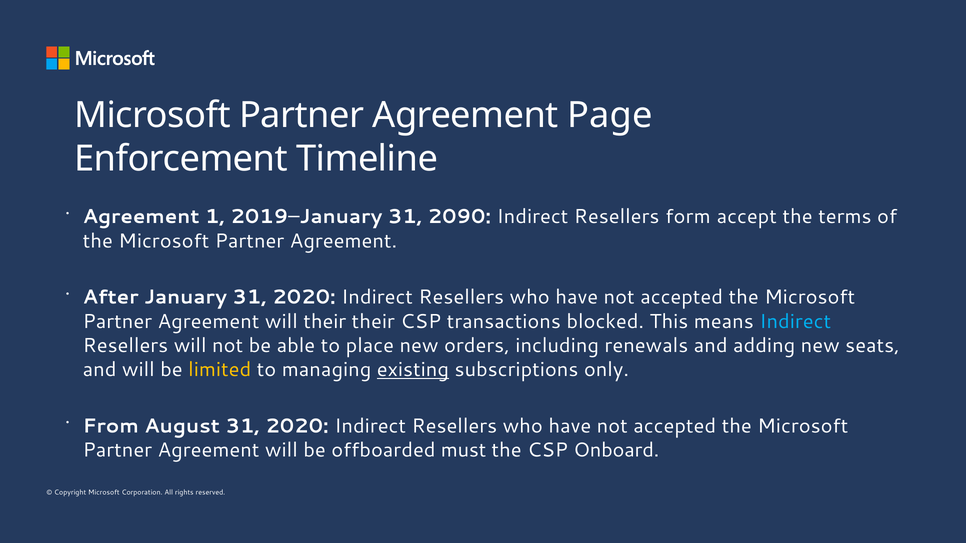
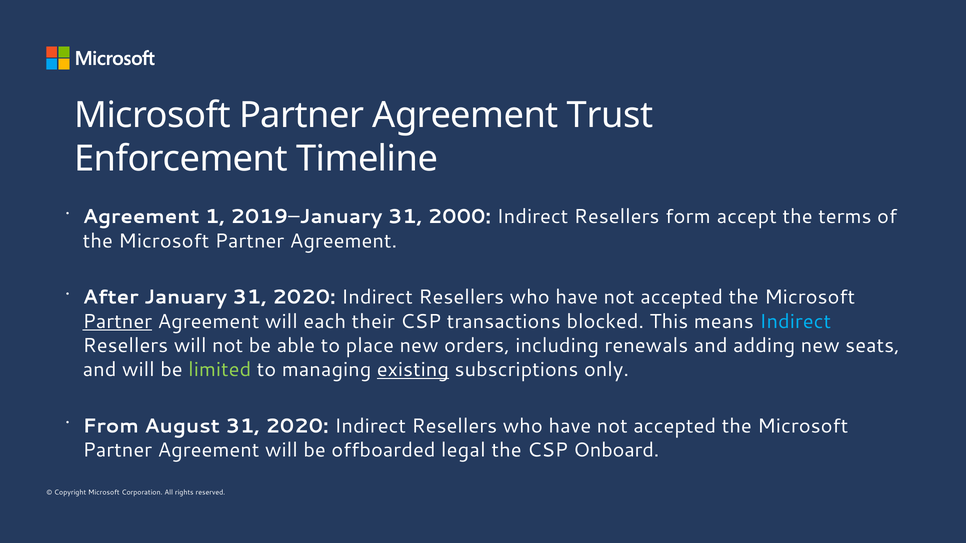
Page: Page -> Trust
2090: 2090 -> 2000
Partner at (117, 322) underline: none -> present
will their: their -> each
limited colour: yellow -> light green
must: must -> legal
